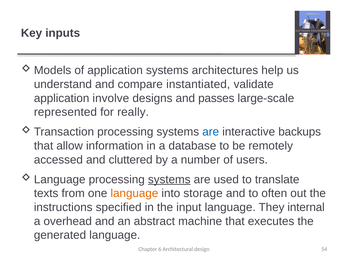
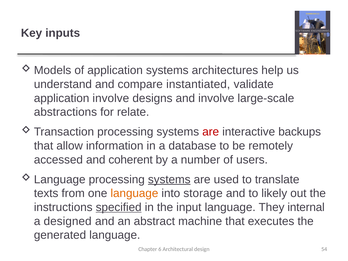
and passes: passes -> involve
represented: represented -> abstractions
really: really -> relate
are at (211, 132) colour: blue -> red
cluttered: cluttered -> coherent
often: often -> likely
specified underline: none -> present
overhead: overhead -> designed
